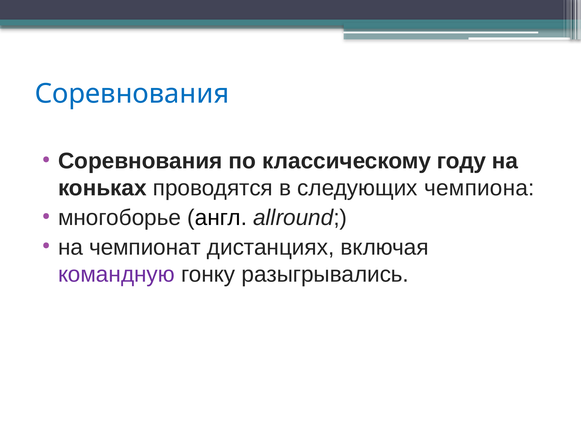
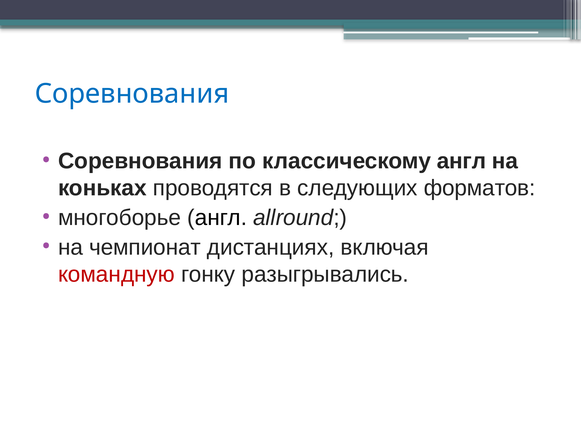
классическому году: году -> англ
чемпиона: чемпиона -> форматов
командную colour: purple -> red
